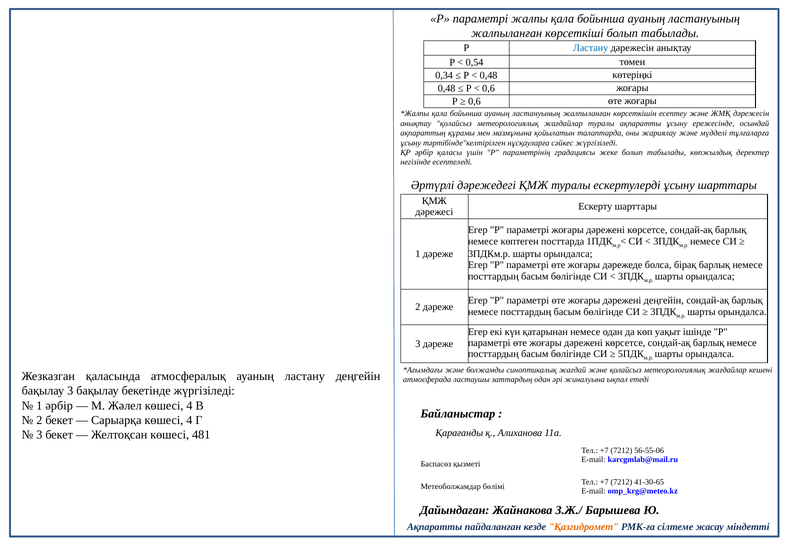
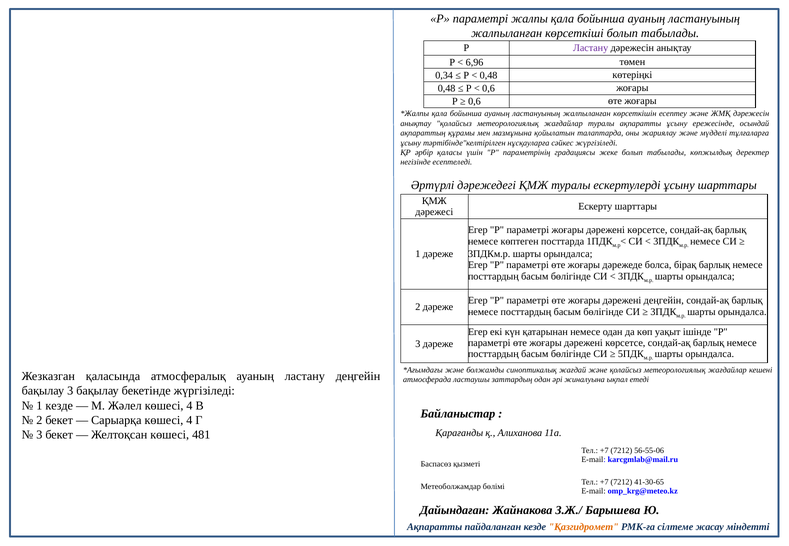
Ластану at (591, 48) colour: blue -> purple
0,54: 0,54 -> 6,96
1 әрбір: әрбір -> кезде
